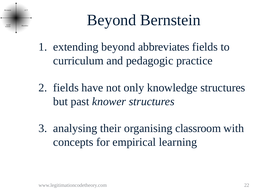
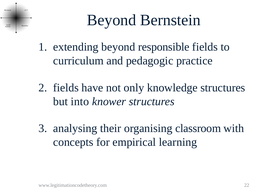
abbreviates: abbreviates -> responsible
past: past -> into
